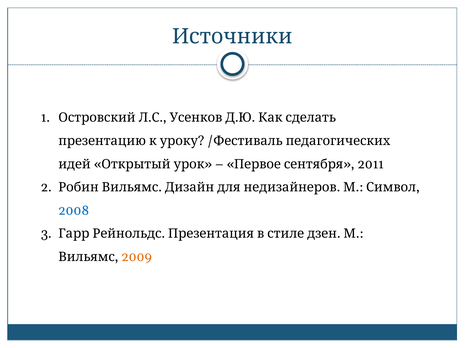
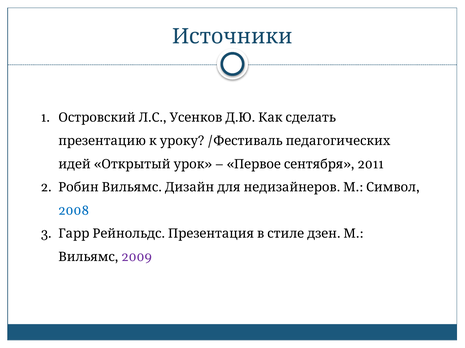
2009 colour: orange -> purple
